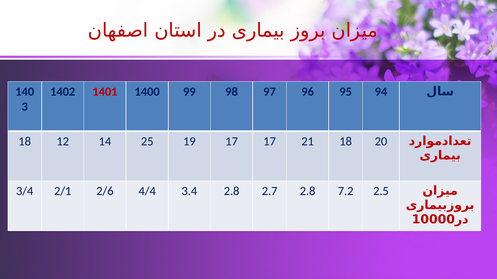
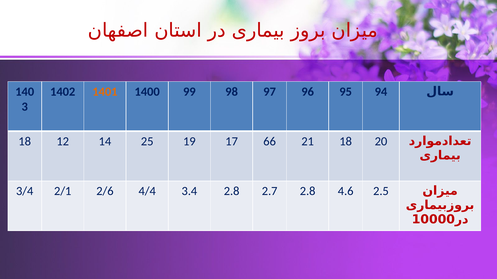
1401 colour: red -> orange
17 17: 17 -> 66
7.2: 7.2 -> 4.6
